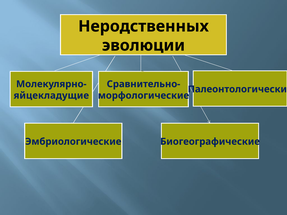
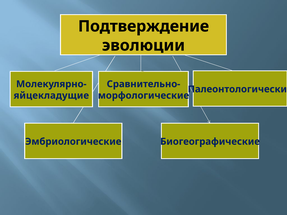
Неродственных: Неродственных -> Подтверждение
